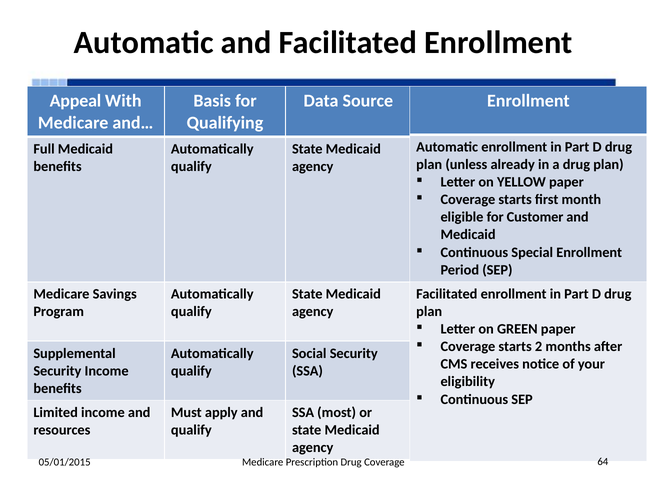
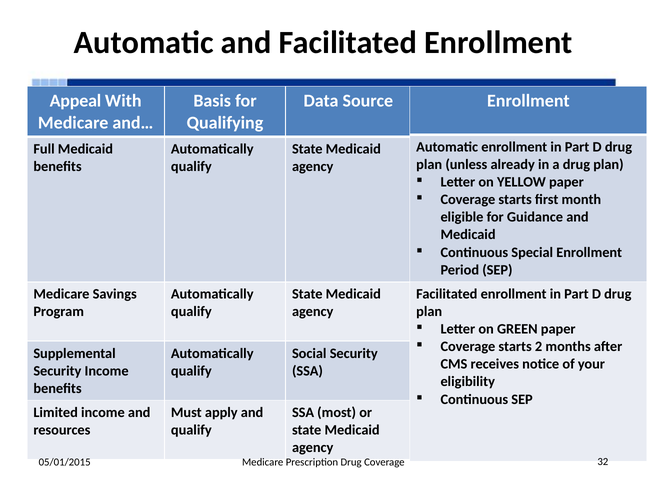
Customer: Customer -> Guidance
64: 64 -> 32
